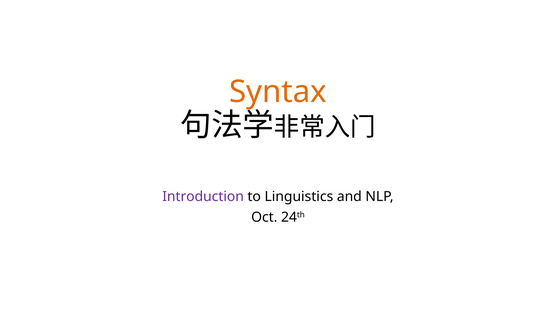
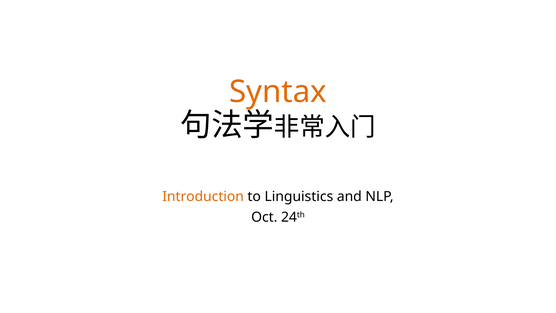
Introduction colour: purple -> orange
